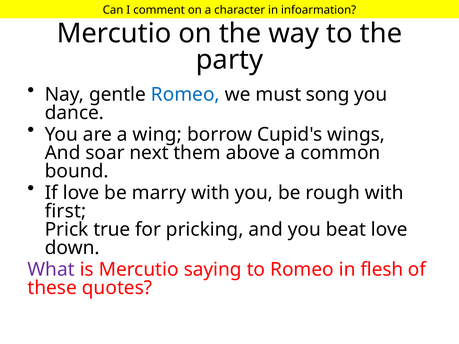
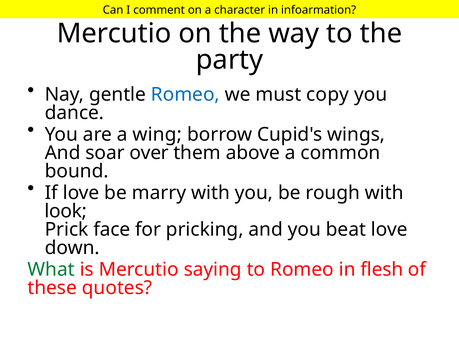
song: song -> copy
next: next -> over
first: first -> look
true: true -> face
What colour: purple -> green
